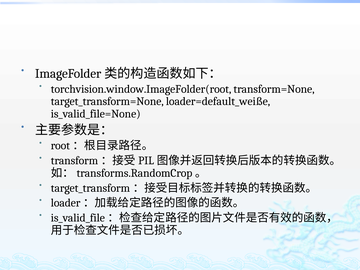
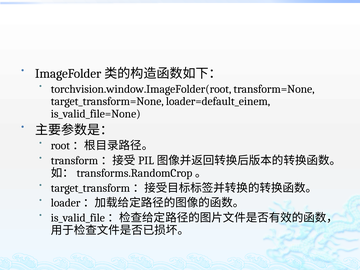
loader=default_weiße: loader=default_weiße -> loader=default_einem
